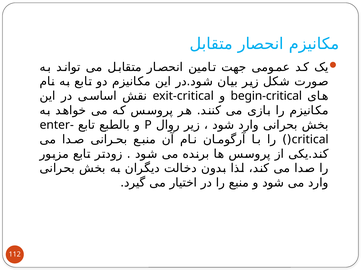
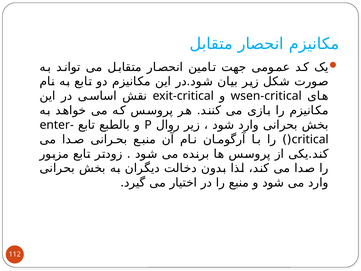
begin-critical: begin-critical -> wsen-critical
